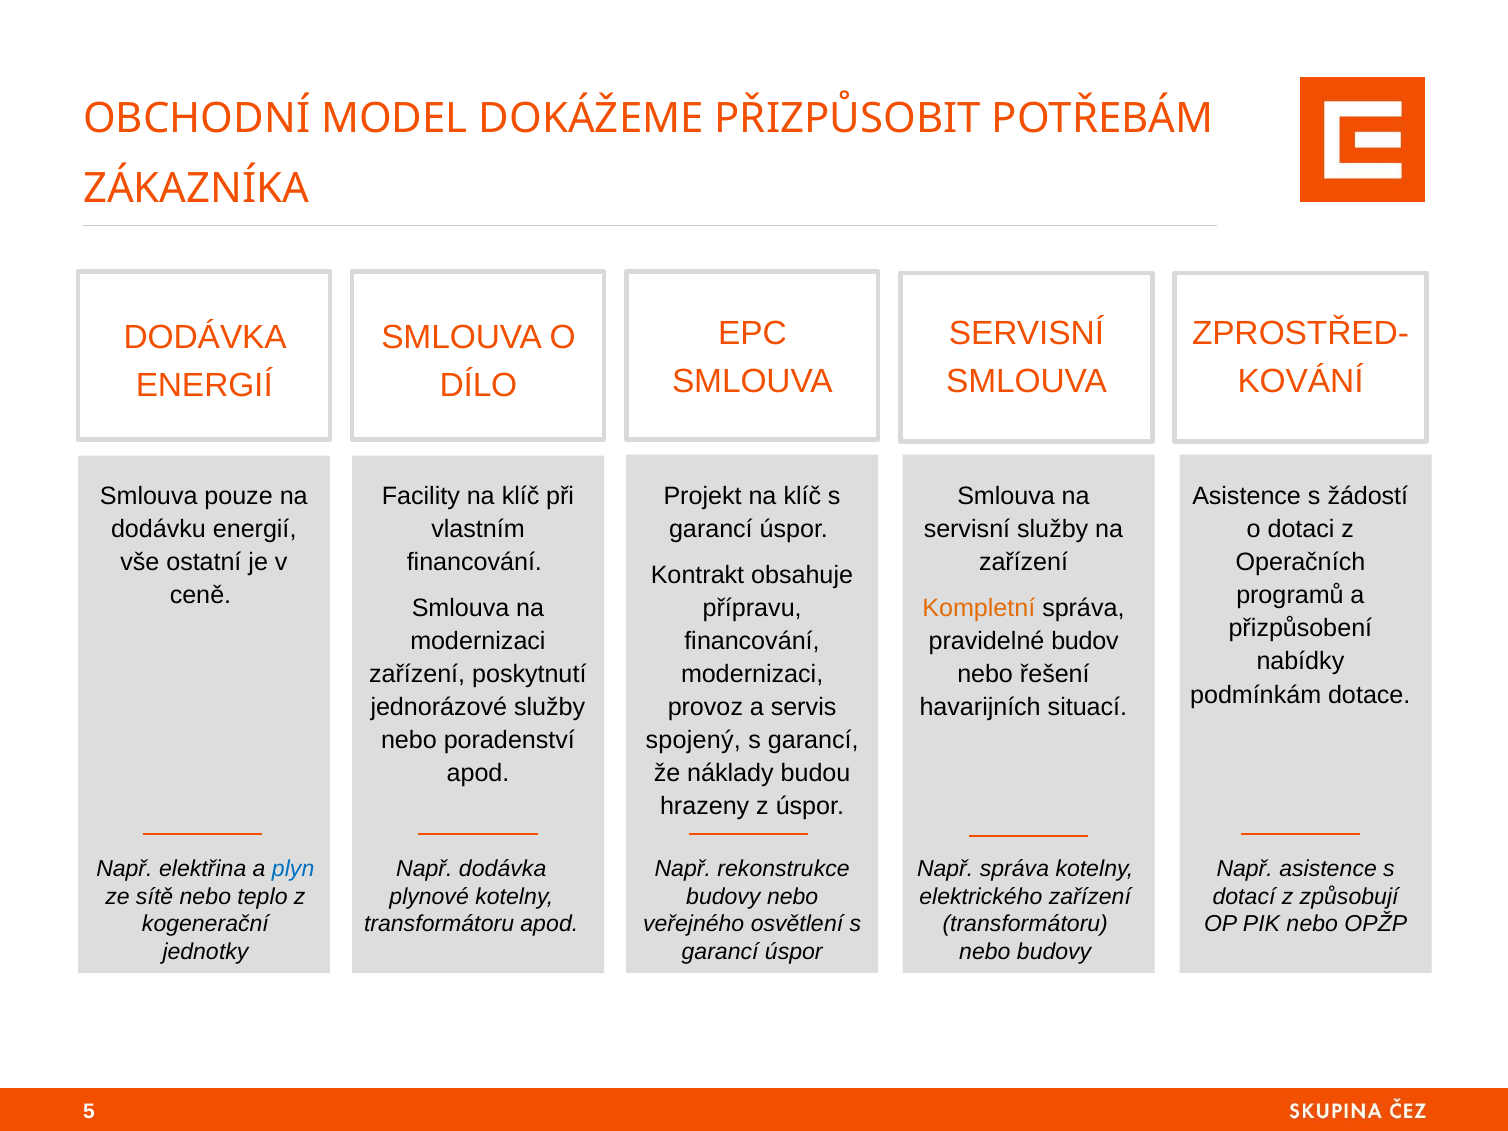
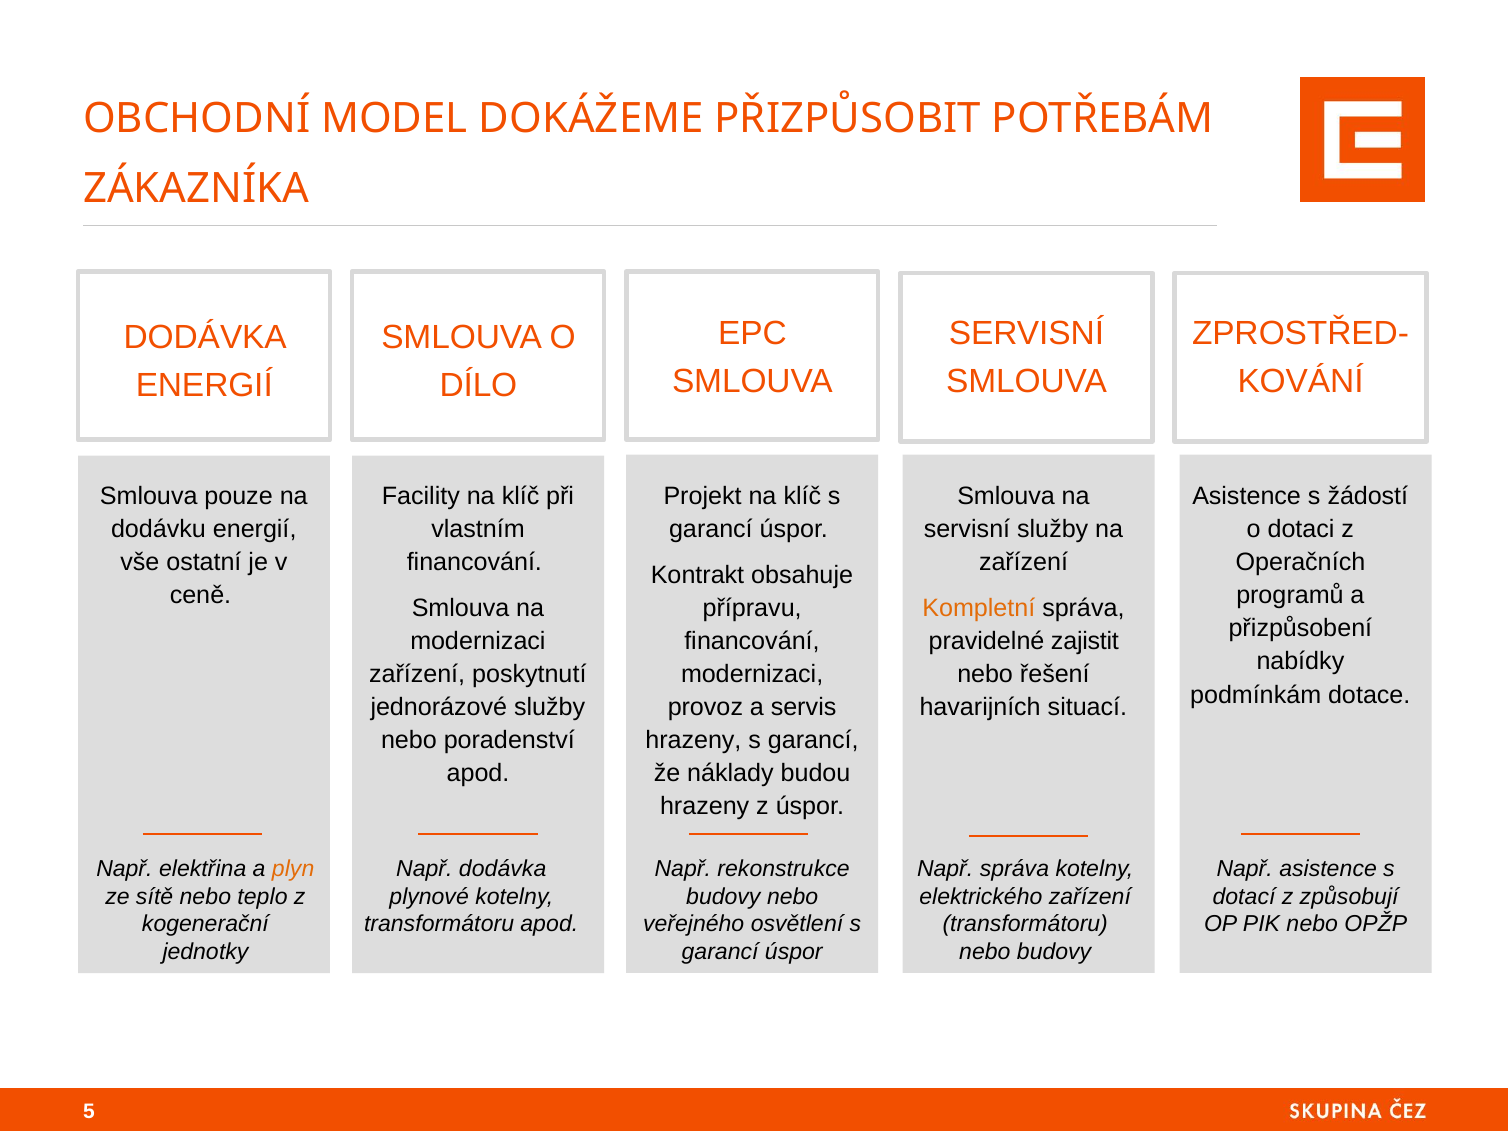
budov: budov -> zajistit
spojený at (693, 740): spojený -> hrazeny
plyn colour: blue -> orange
